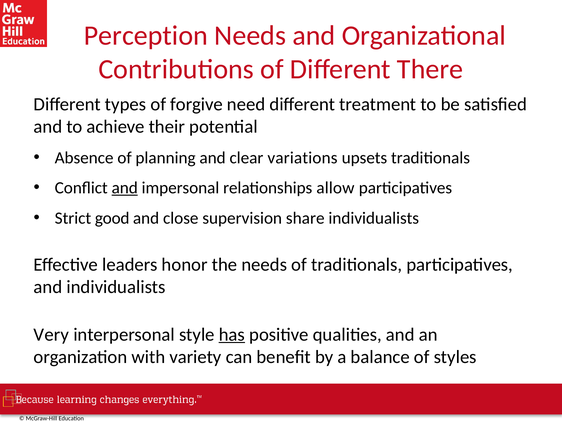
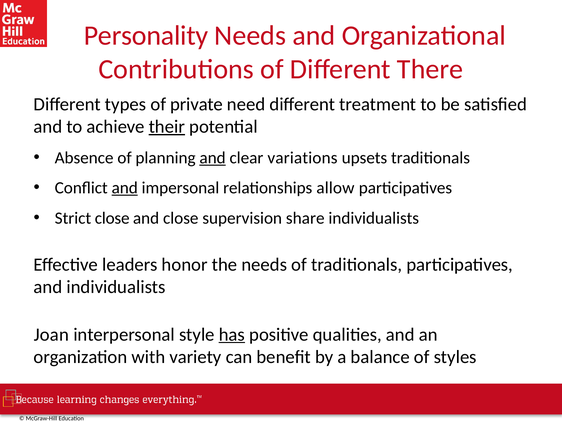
Perception: Perception -> Personality
forgive: forgive -> private
their underline: none -> present
and at (213, 158) underline: none -> present
Strict good: good -> close
Very: Very -> Joan
